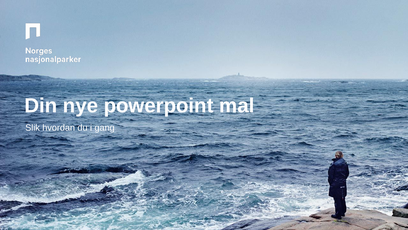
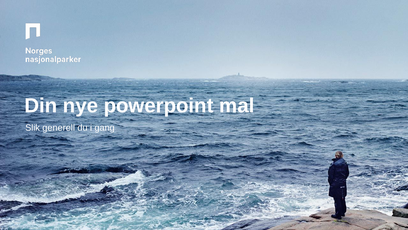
hvordan: hvordan -> generell
